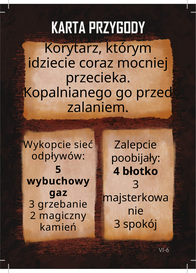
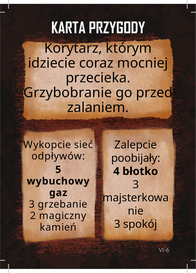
Kopalnianego: Kopalnianego -> Grzybobranie
